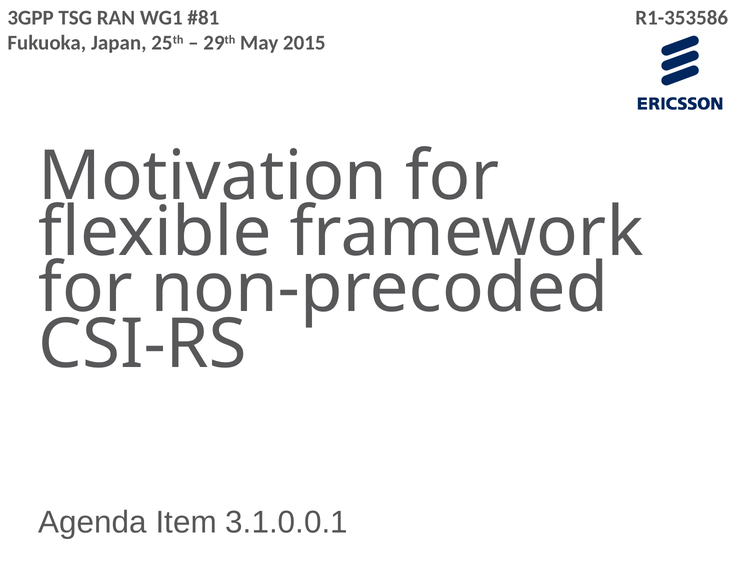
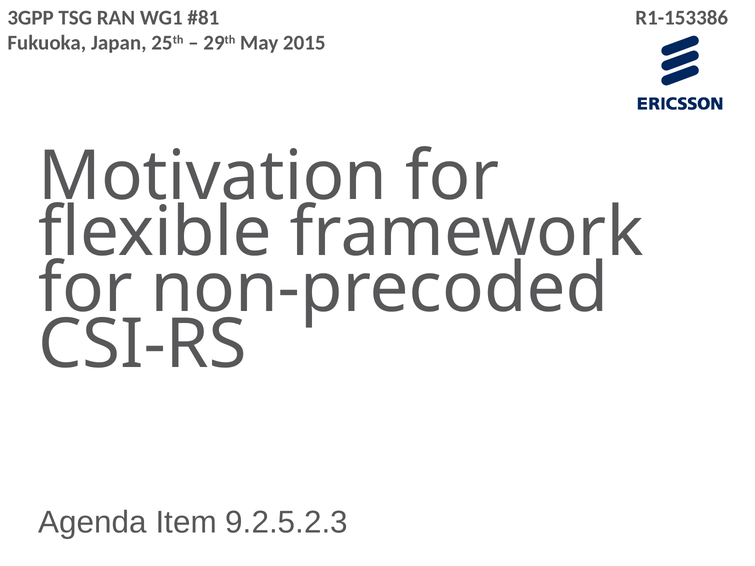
R1-353586: R1-353586 -> R1-153386
3.1.0.0.1: 3.1.0.0.1 -> 9.2.5.2.3
